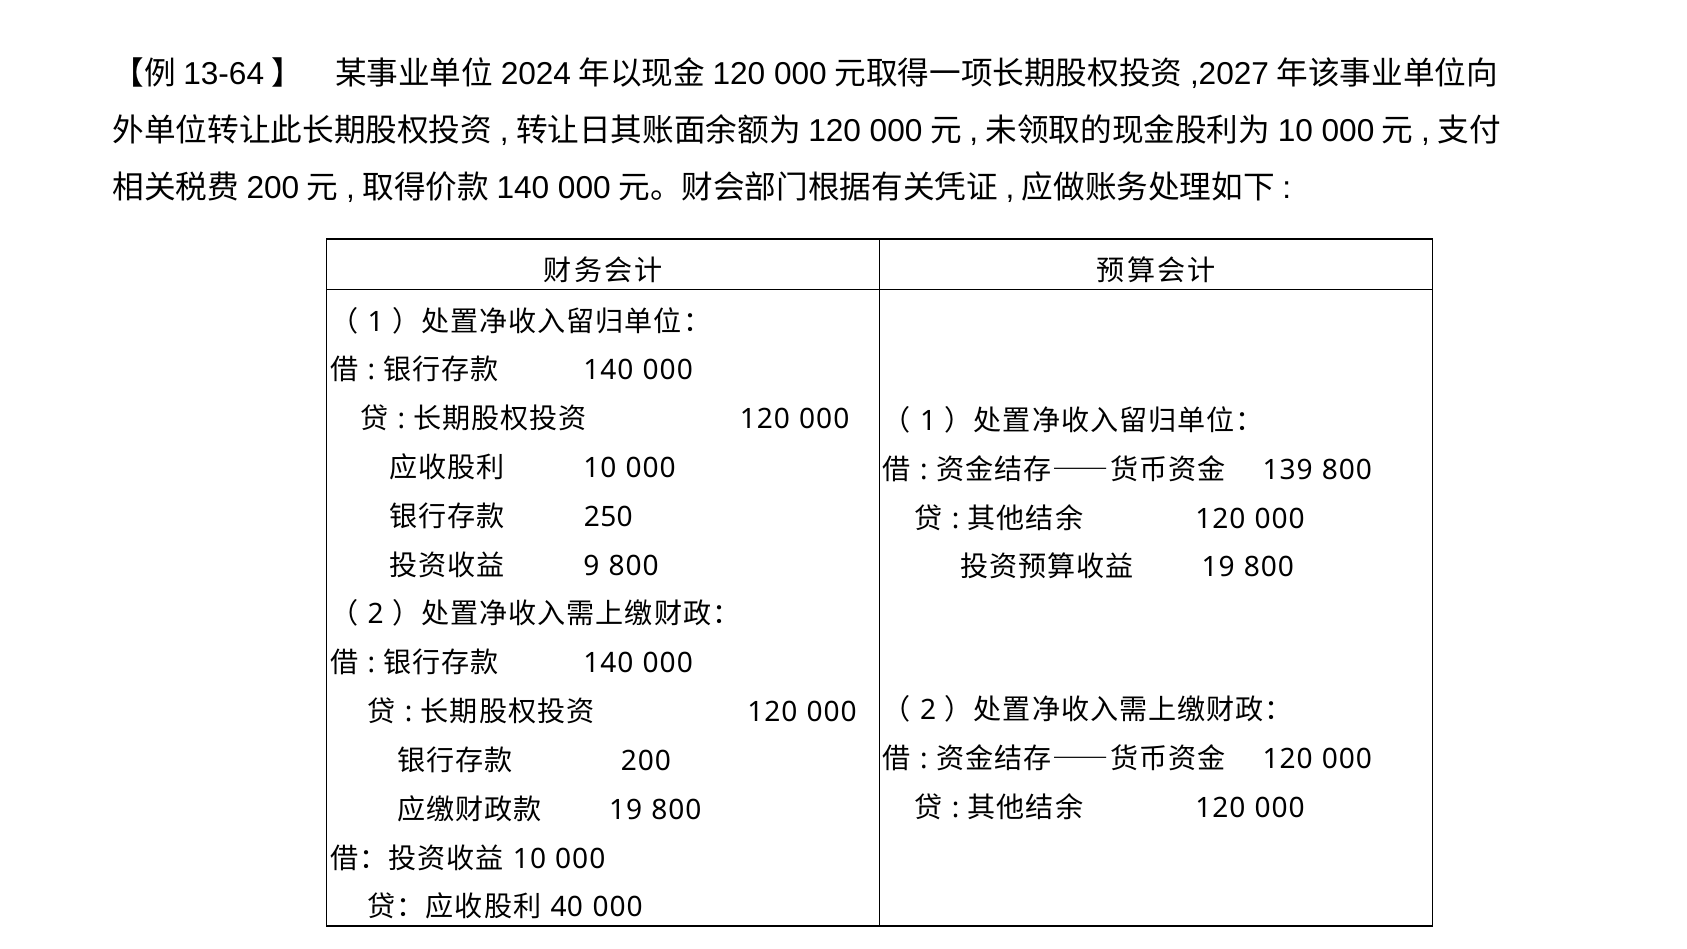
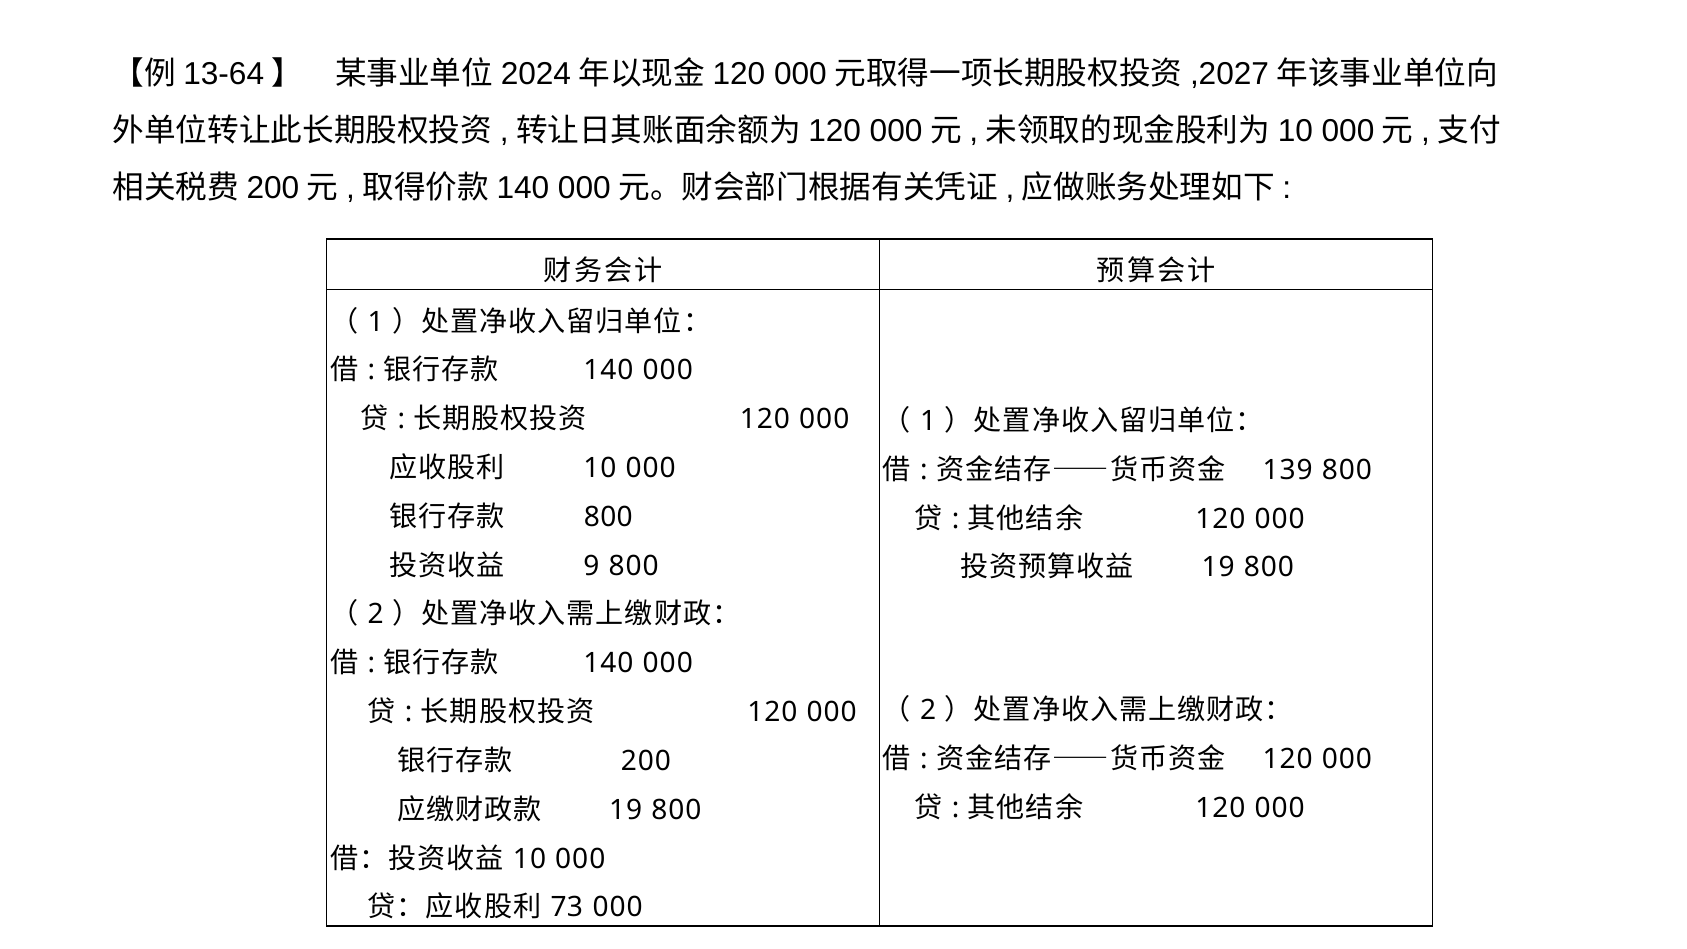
250 at (608, 517): 250 -> 800
40: 40 -> 73
